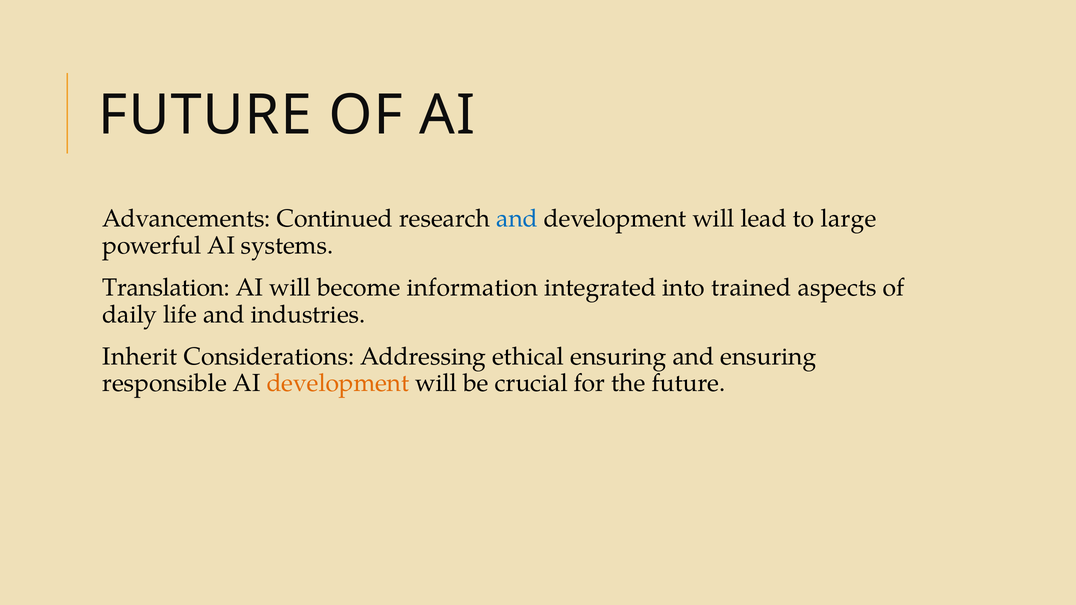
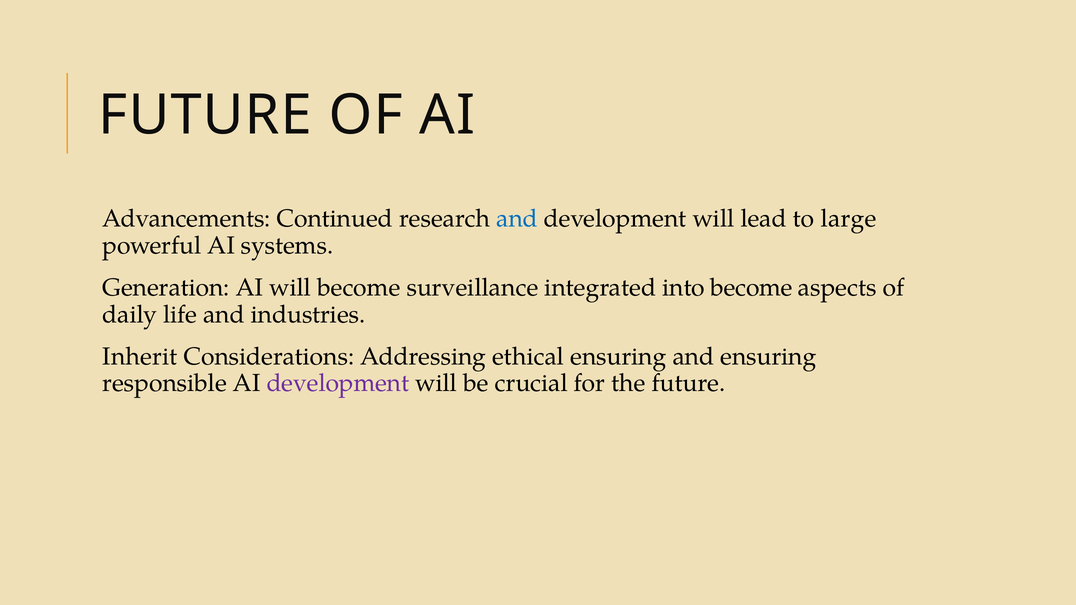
Translation: Translation -> Generation
information: information -> surveillance
into trained: trained -> become
development at (338, 383) colour: orange -> purple
